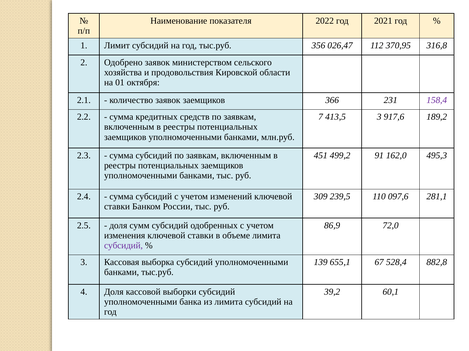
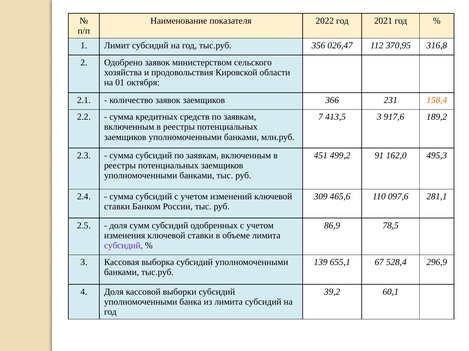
158,4 colour: purple -> orange
239,5: 239,5 -> 465,6
72,0: 72,0 -> 78,5
882,8: 882,8 -> 296,9
